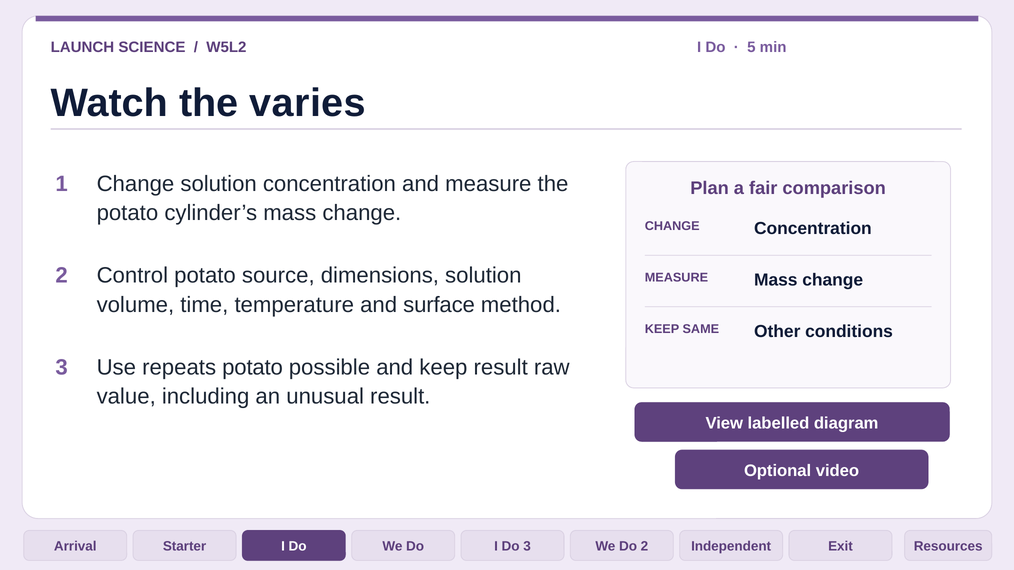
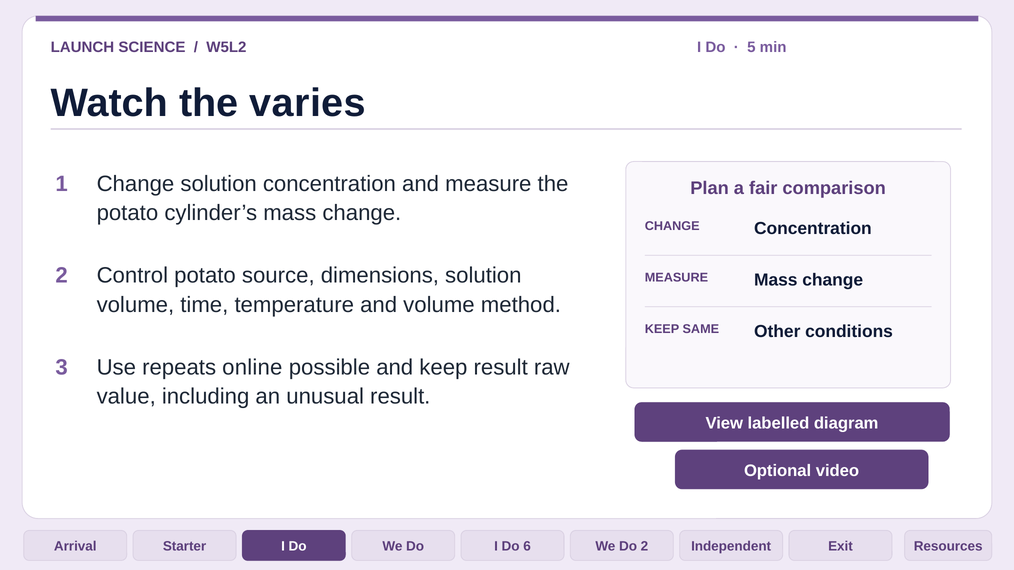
and surface: surface -> volume
repeats potato: potato -> online
Do 3: 3 -> 6
